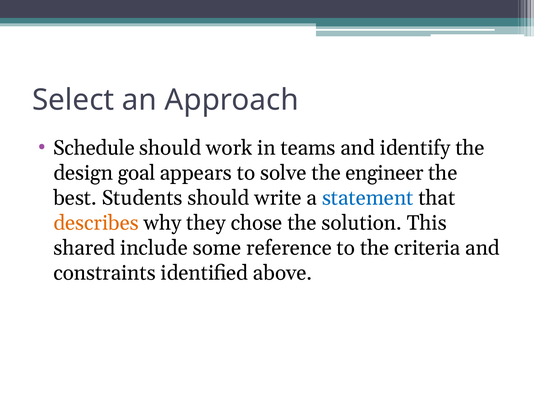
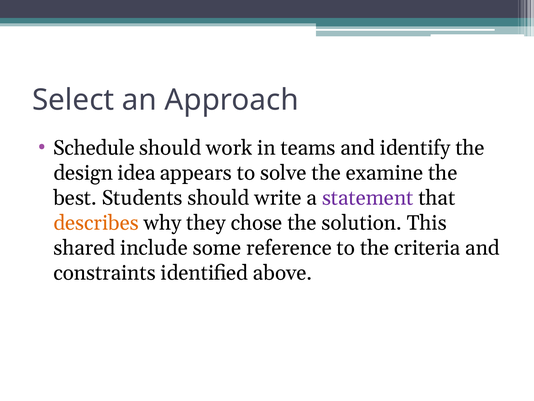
goal: goal -> idea
engineer: engineer -> examine
statement colour: blue -> purple
